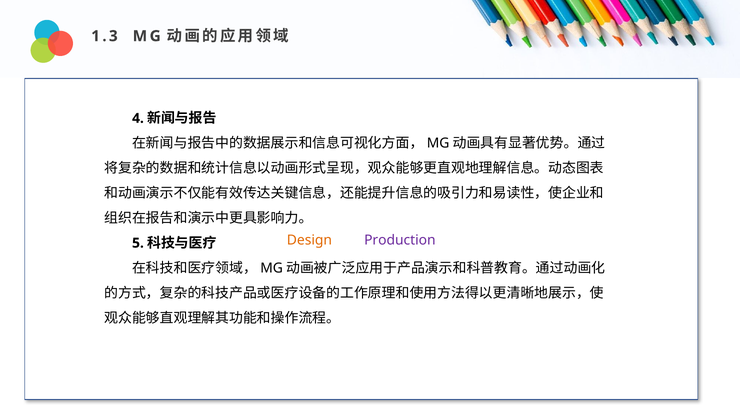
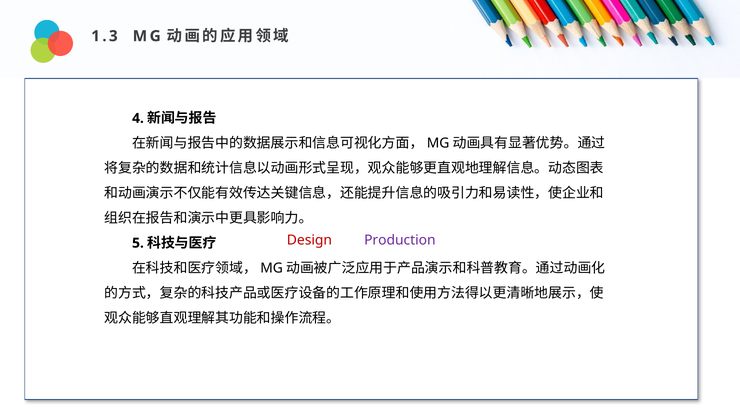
Design colour: orange -> red
